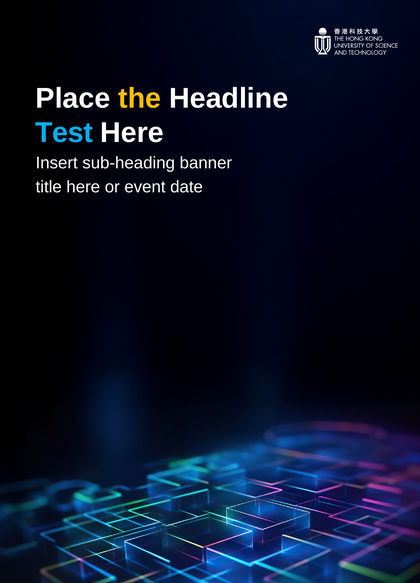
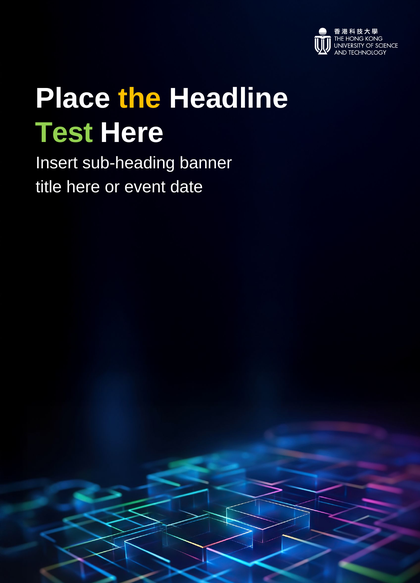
Test colour: light blue -> light green
